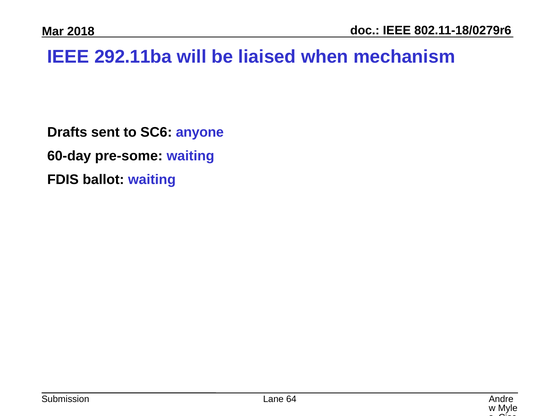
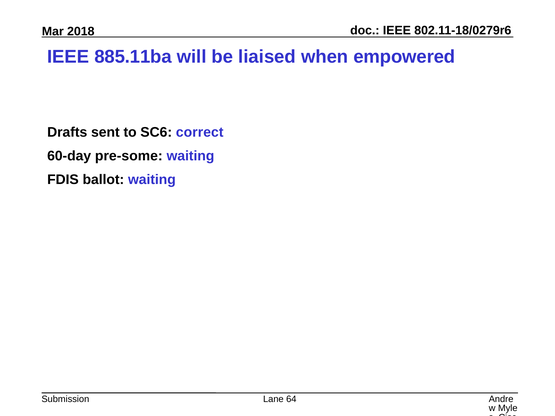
292.11ba: 292.11ba -> 885.11ba
mechanism: mechanism -> empowered
anyone: anyone -> correct
